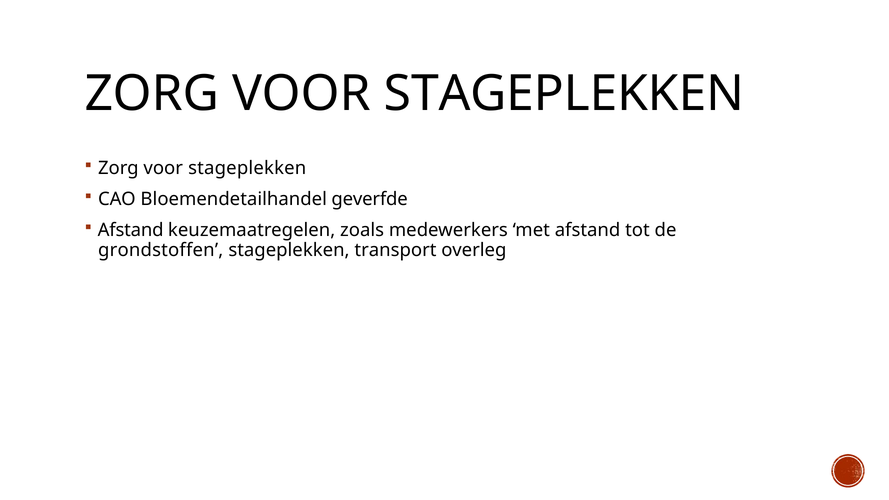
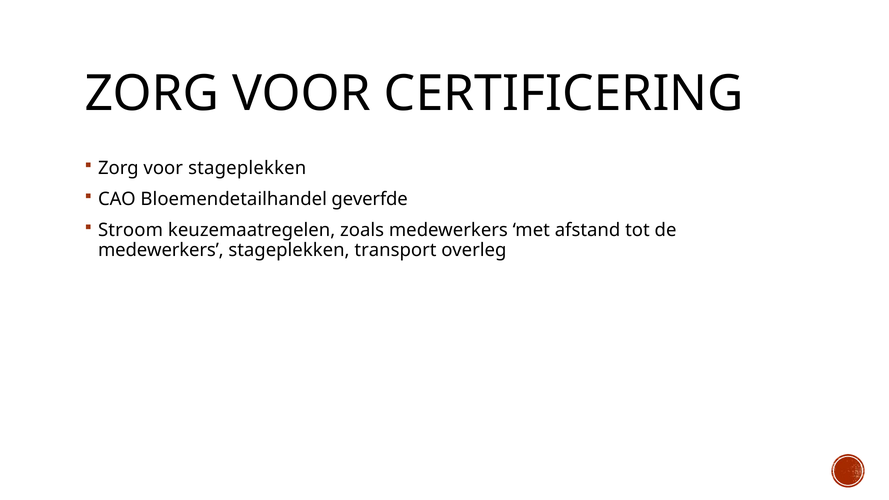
STAGEPLEKKEN at (564, 94): STAGEPLEKKEN -> CERTIFICERING
Afstand at (131, 230): Afstand -> Stroom
grondstoffen at (161, 250): grondstoffen -> medewerkers
